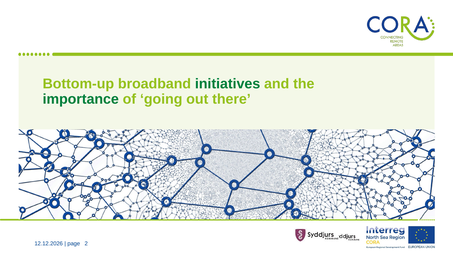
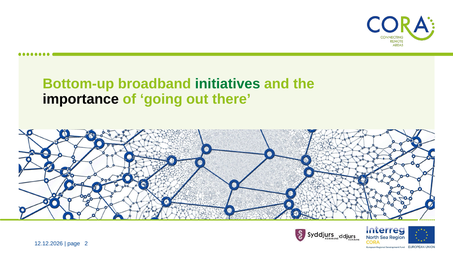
importance colour: green -> black
